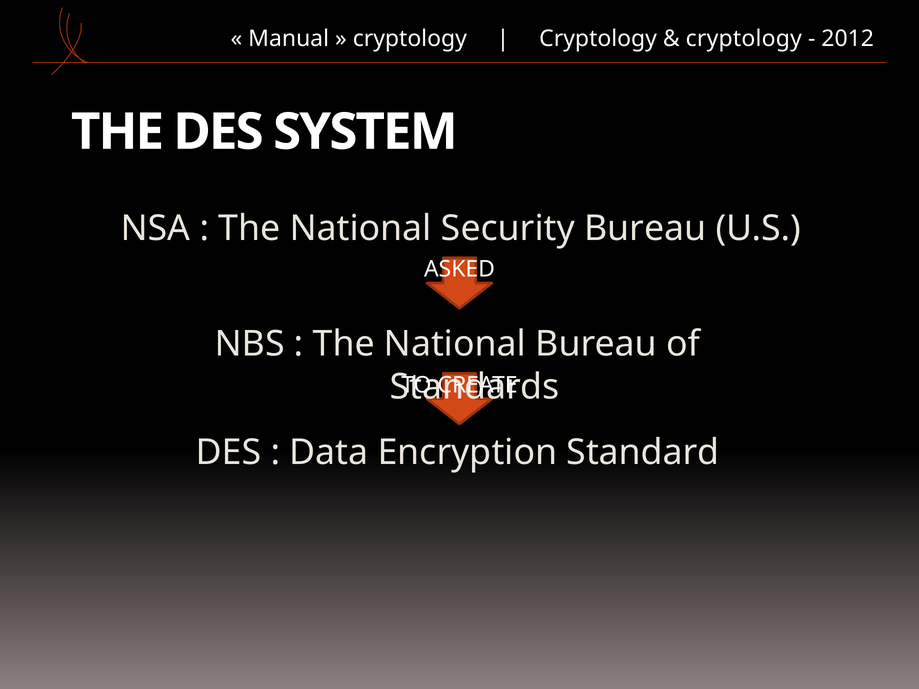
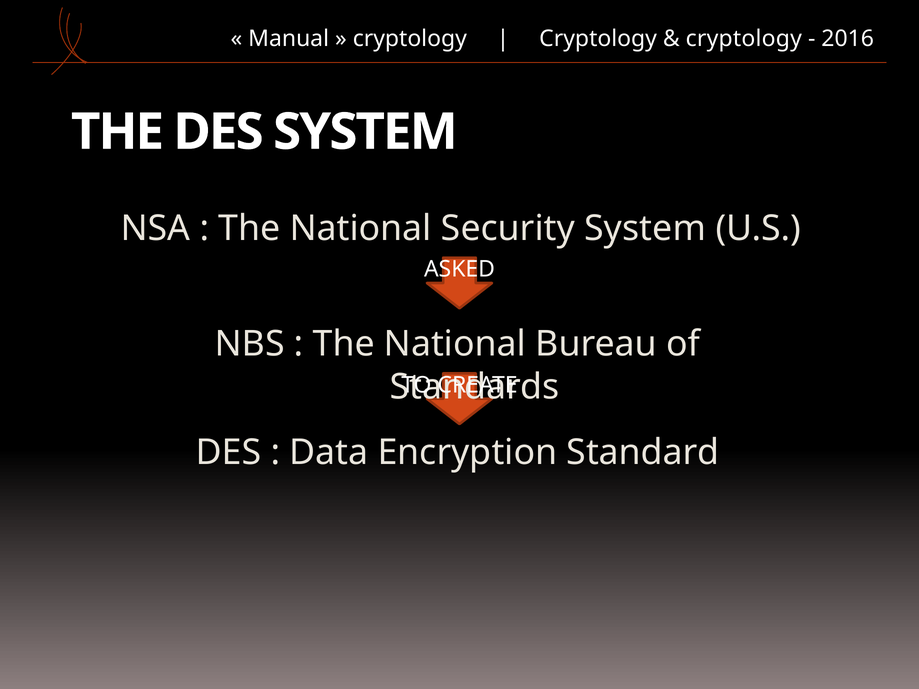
2012: 2012 -> 2016
Security Bureau: Bureau -> System
